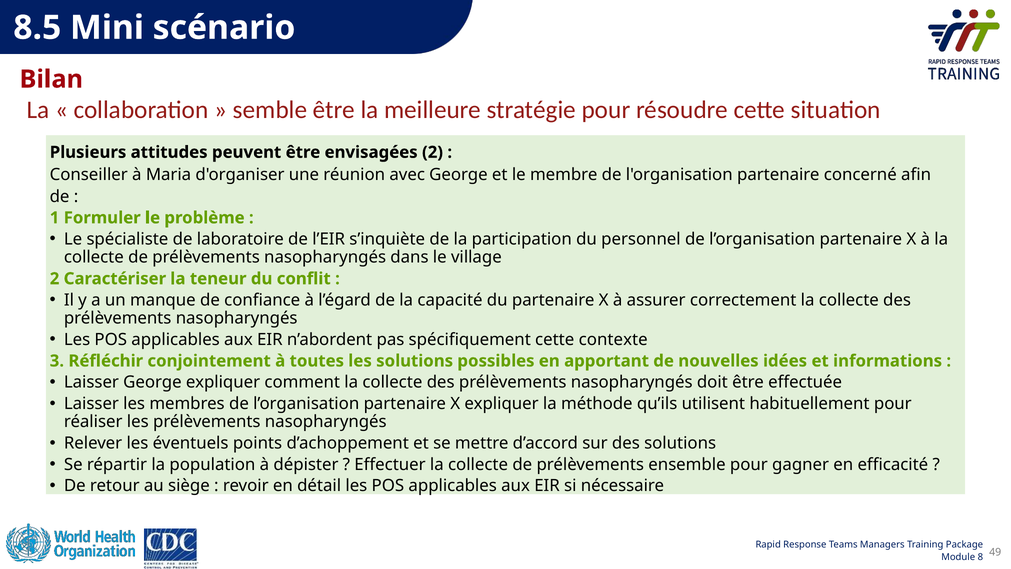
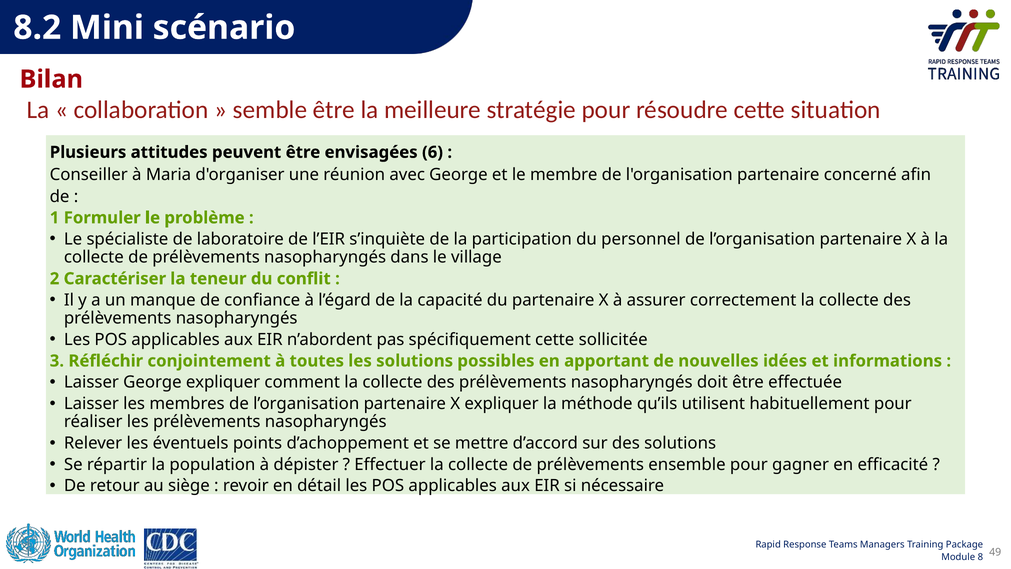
8.5: 8.5 -> 8.2
envisagées 2: 2 -> 6
contexte: contexte -> sollicitée
